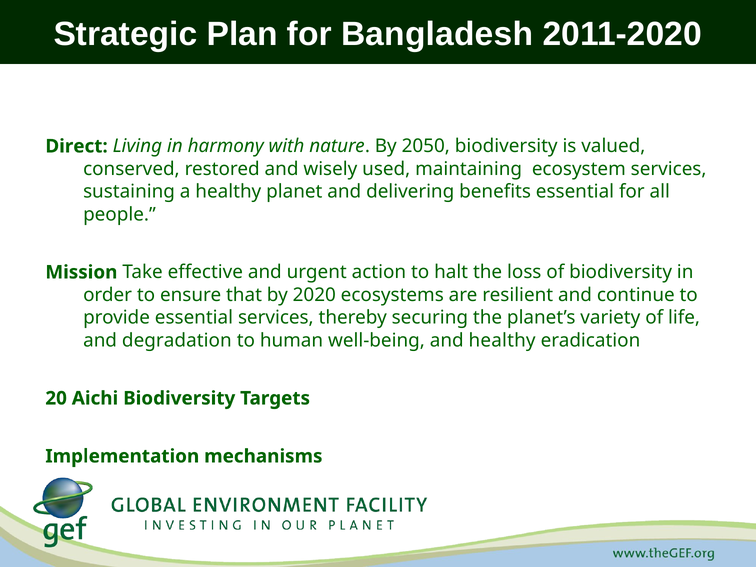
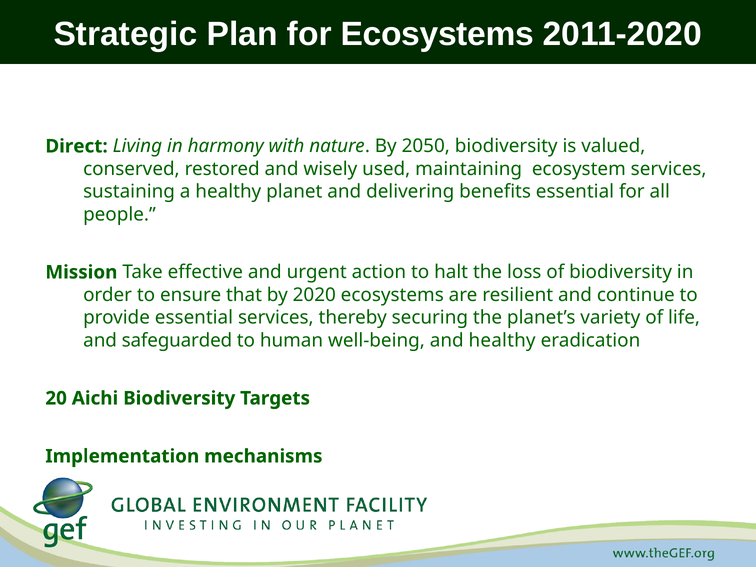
for Bangladesh: Bangladesh -> Ecosystems
degradation: degradation -> safeguarded
